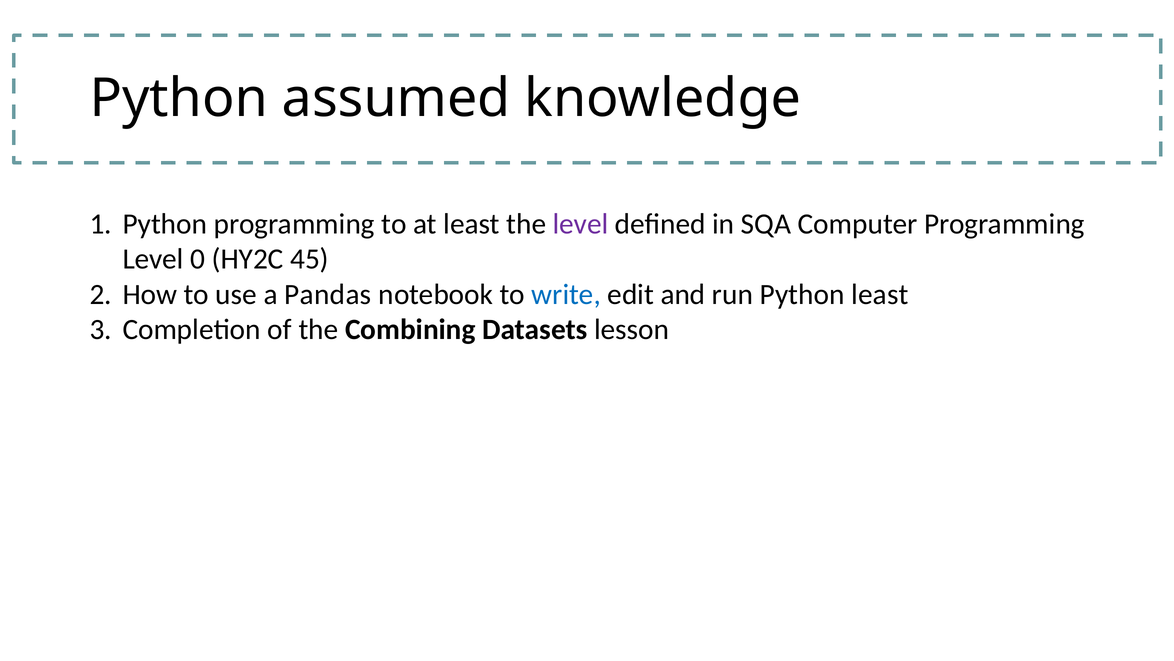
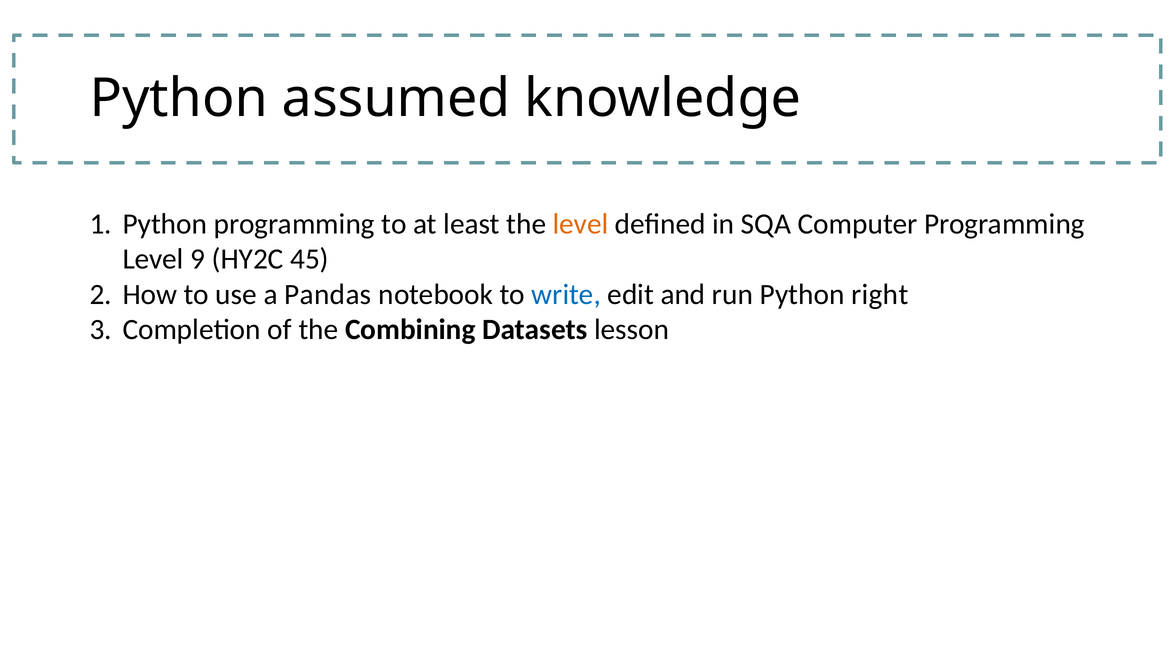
level at (581, 224) colour: purple -> orange
0: 0 -> 9
Python least: least -> right
